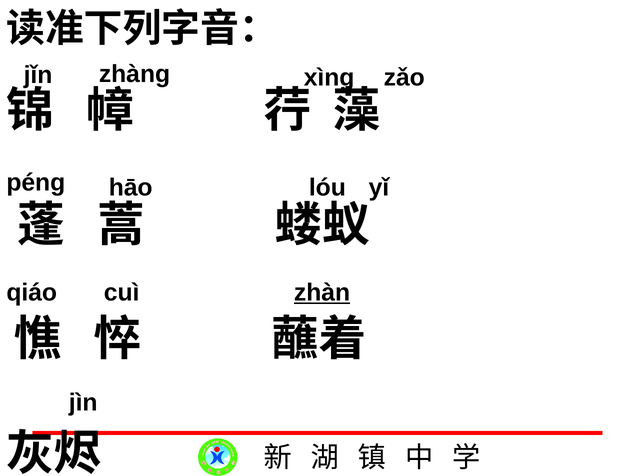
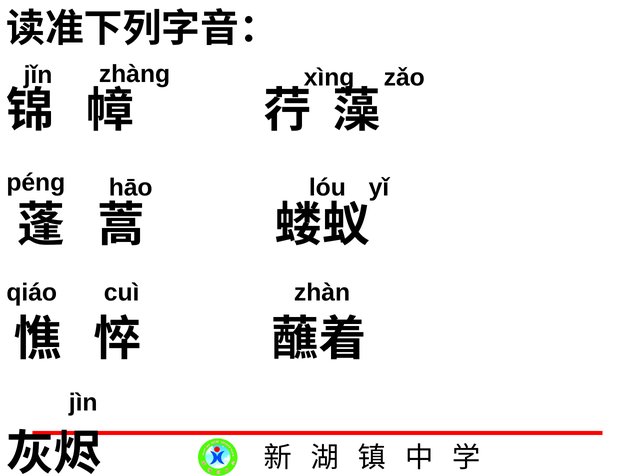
zhàn underline: present -> none
